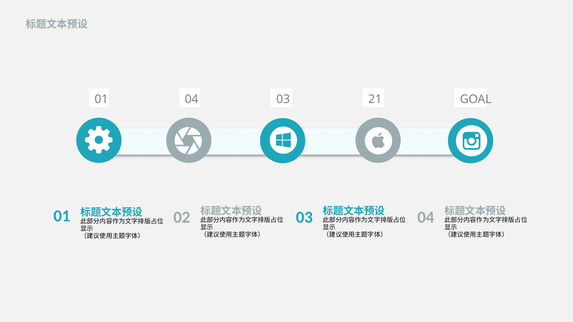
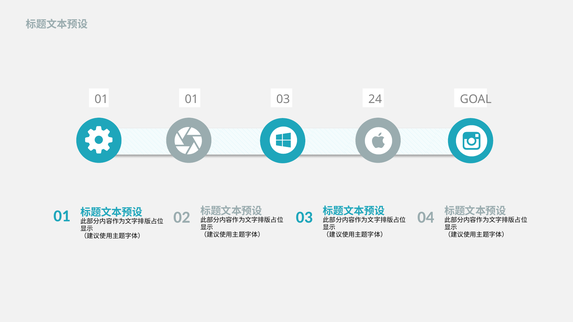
01 04: 04 -> 01
21: 21 -> 24
